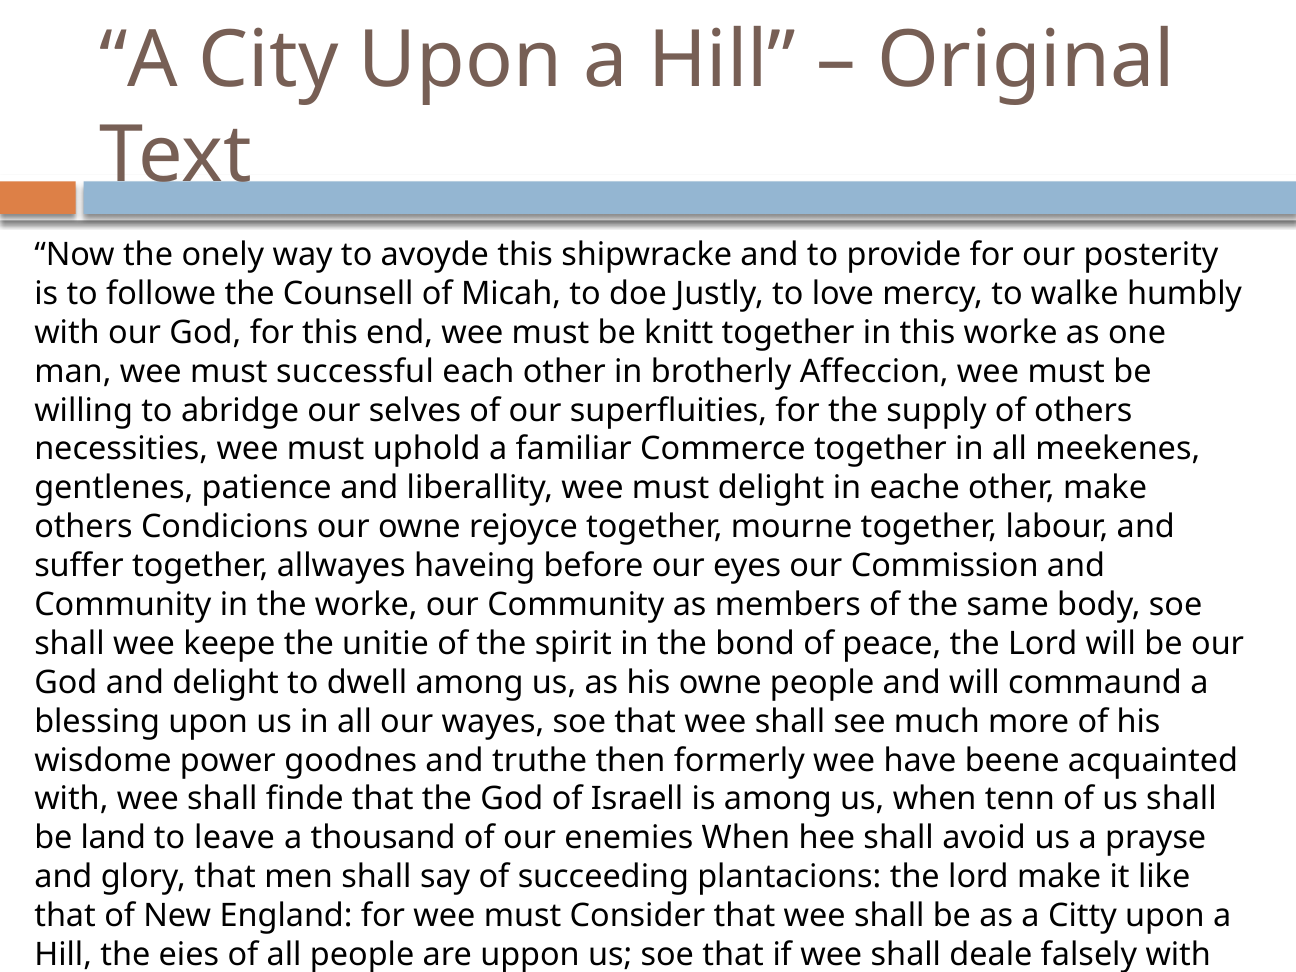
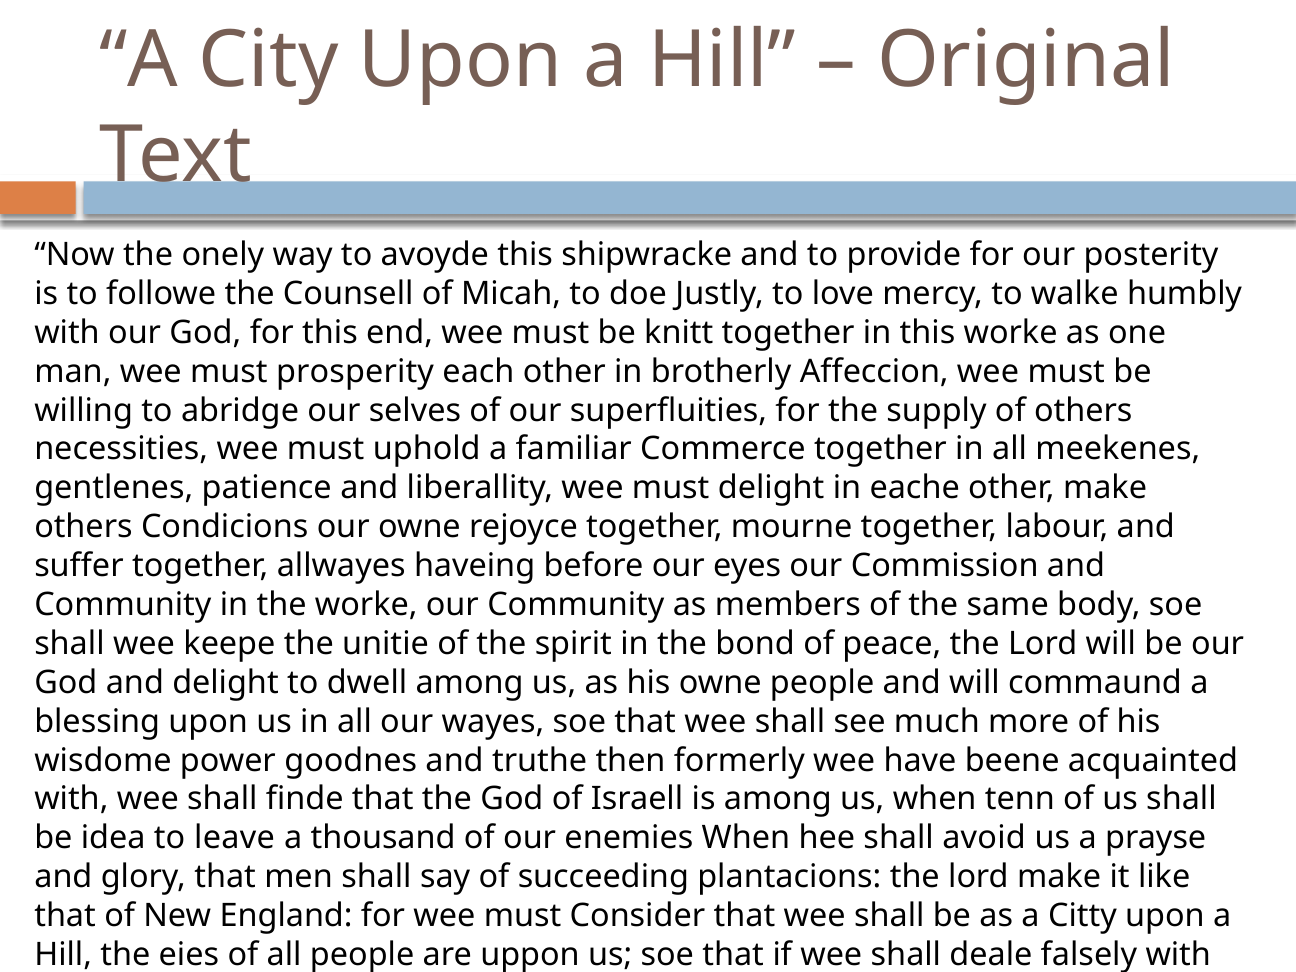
successful: successful -> prosperity
land: land -> idea
